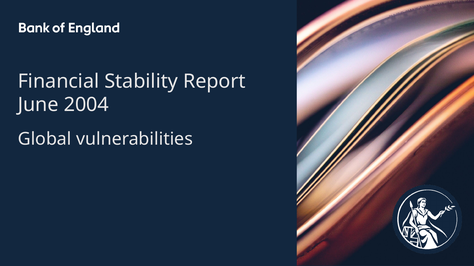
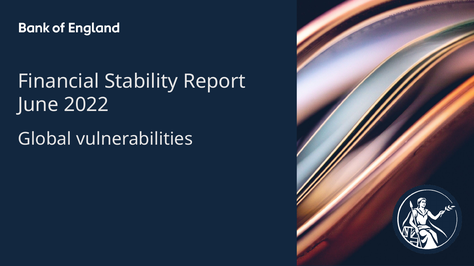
2004: 2004 -> 2022
